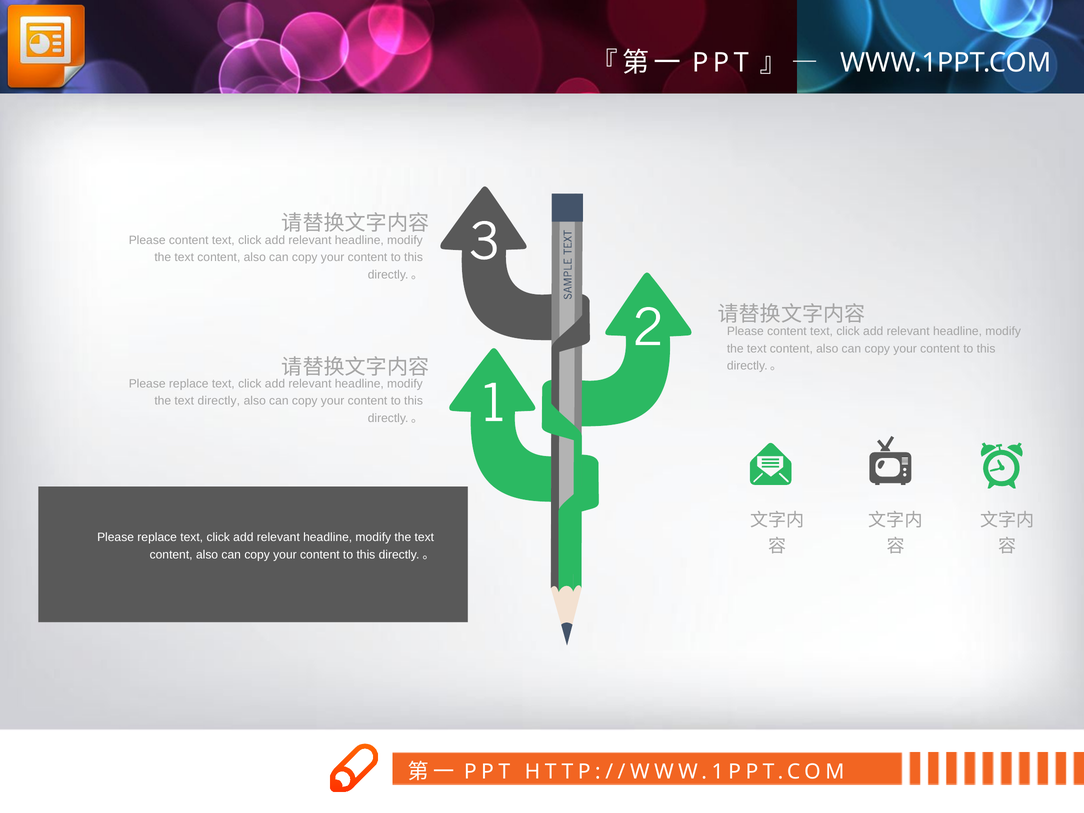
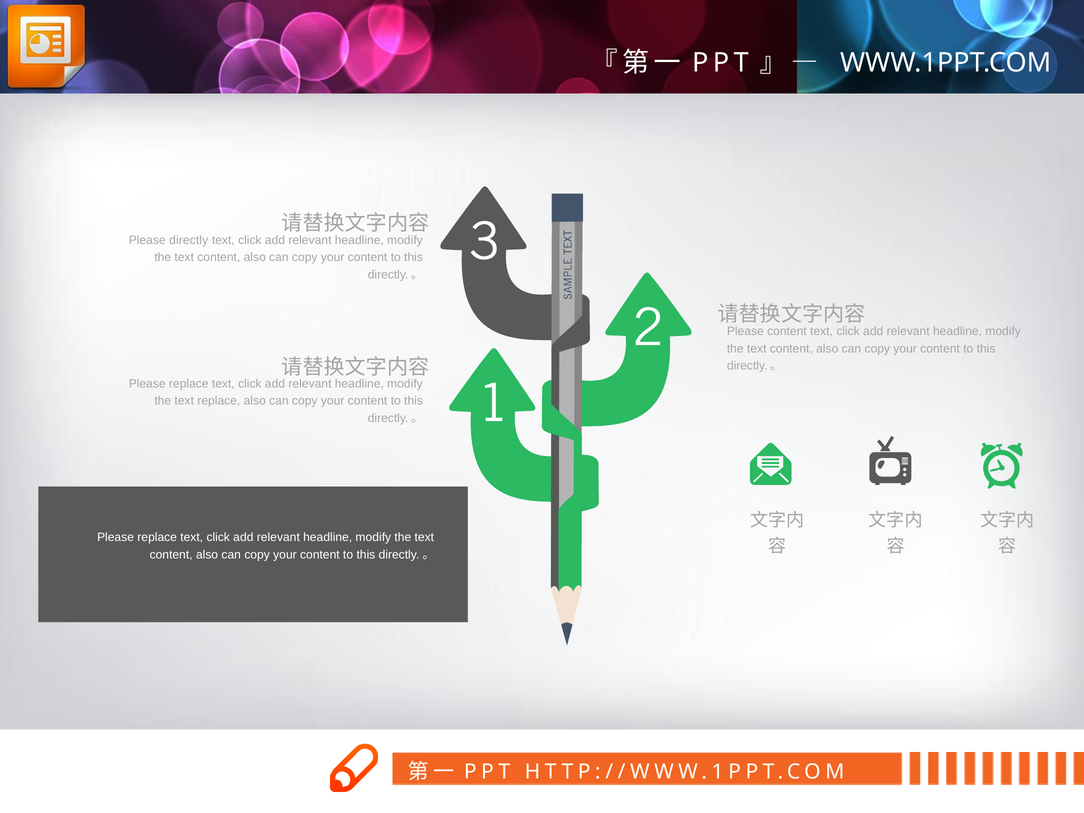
content at (189, 240): content -> directly
text directly: directly -> replace
